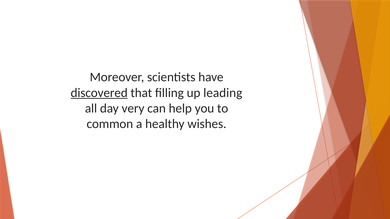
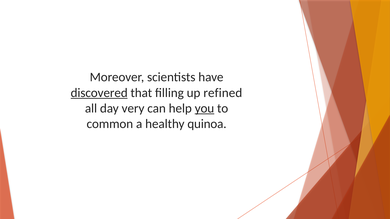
leading: leading -> refined
you underline: none -> present
wishes: wishes -> quinoa
